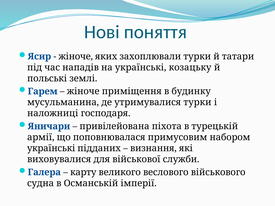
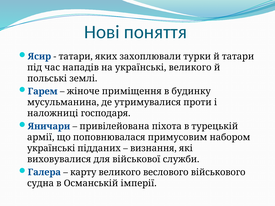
жіноче at (76, 56): жіноче -> татари
українські козацьку: козацьку -> великого
утримувалися турки: турки -> проти
